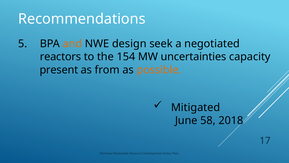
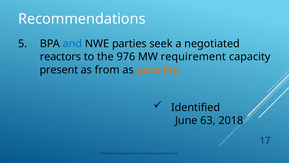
and colour: orange -> blue
design: design -> parties
154: 154 -> 976
uncertainties: uncertainties -> requirement
Mitigated: Mitigated -> Identified
58: 58 -> 63
